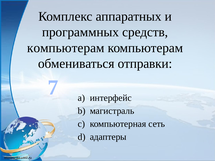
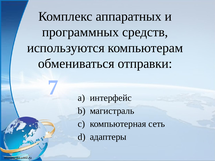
компьютерам at (66, 48): компьютерам -> используются
